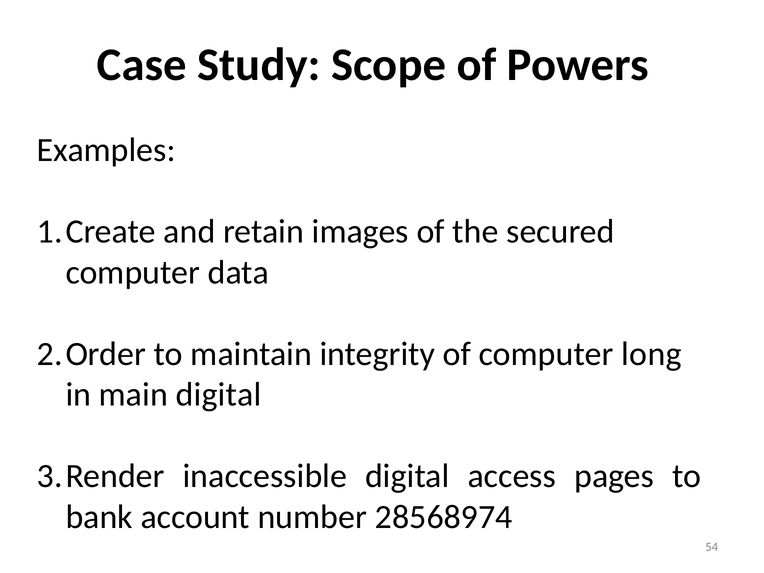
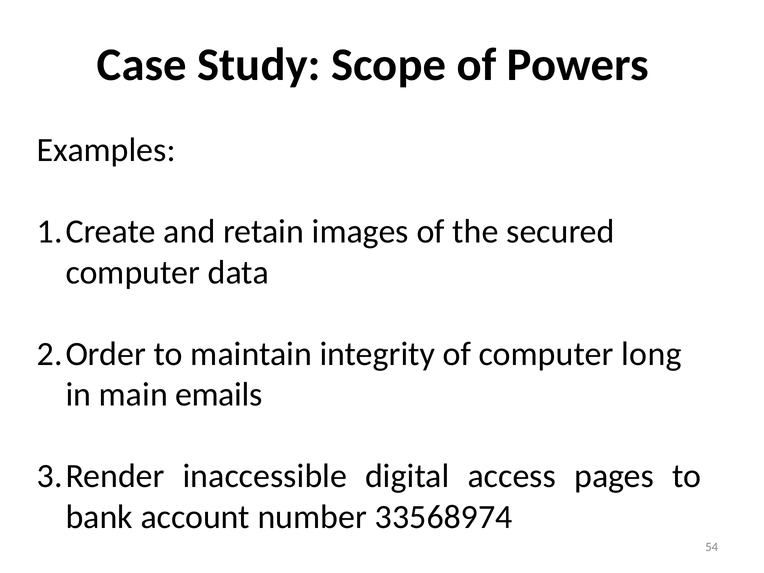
main digital: digital -> emails
28568974: 28568974 -> 33568974
